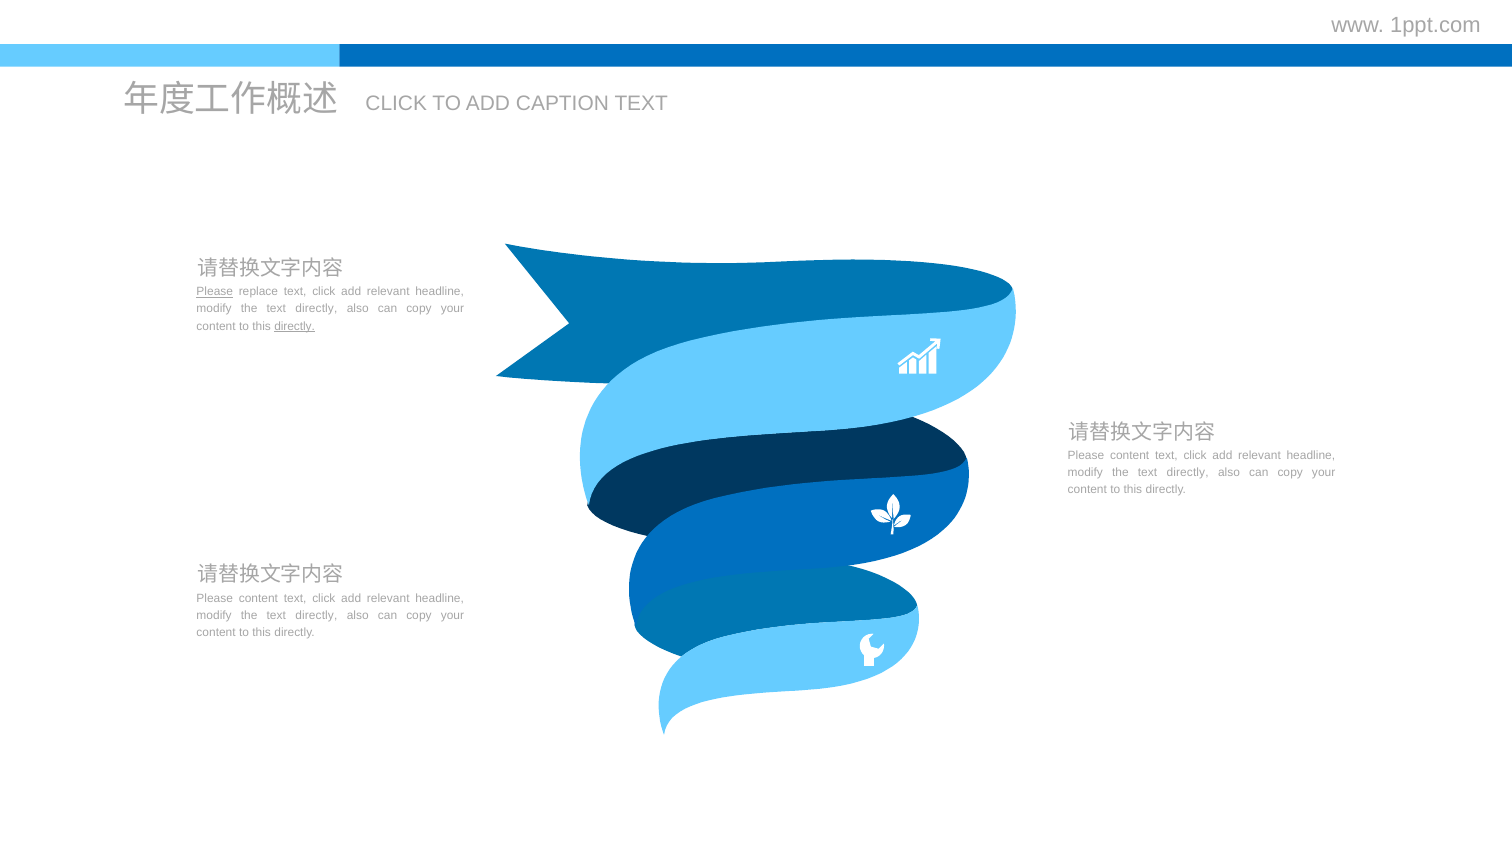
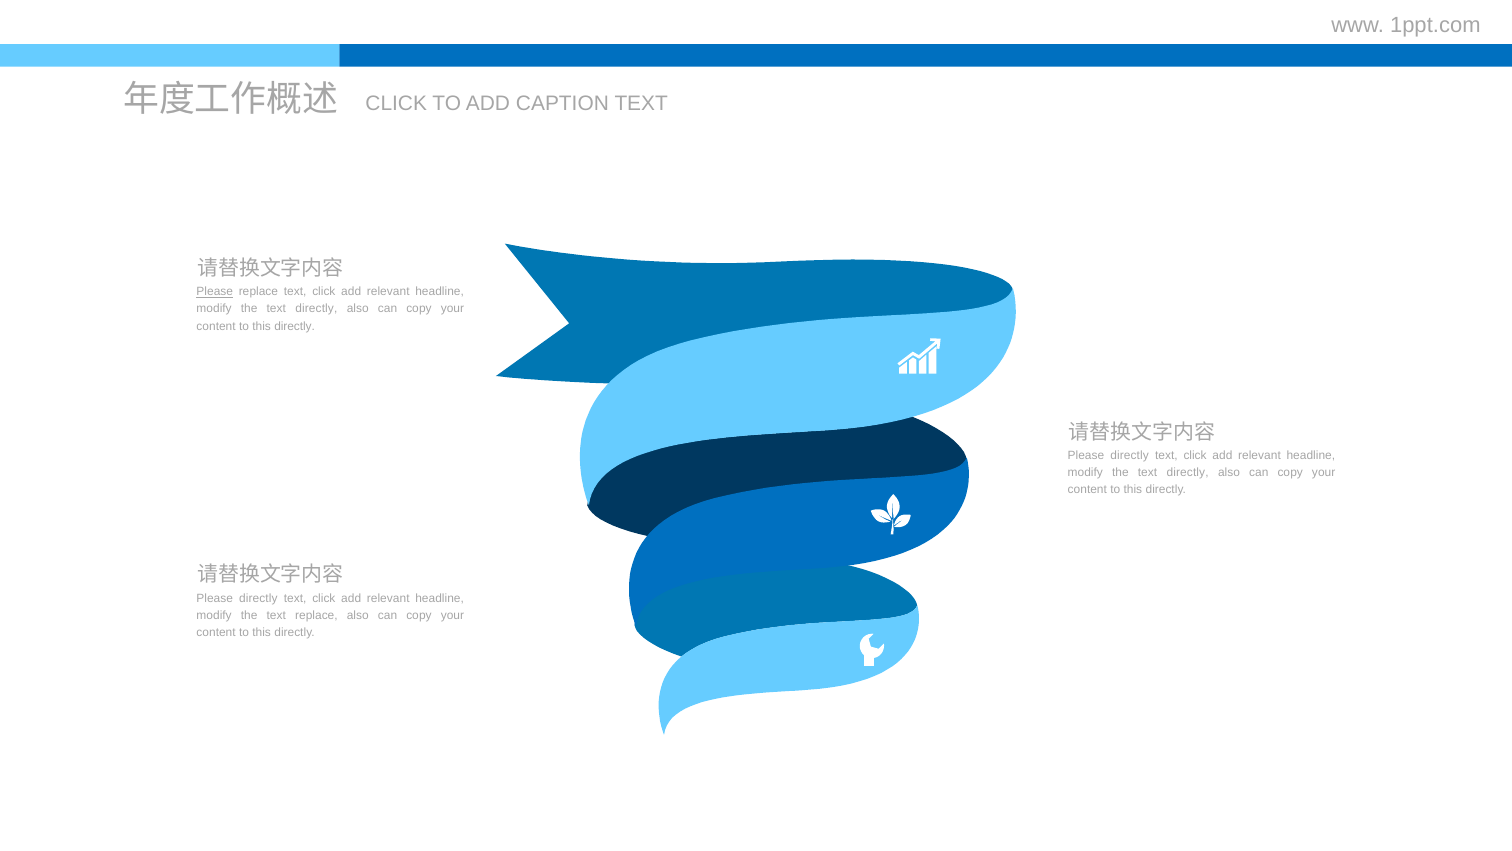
directly at (295, 326) underline: present -> none
content at (1130, 455): content -> directly
content at (258, 598): content -> directly
directly at (316, 615): directly -> replace
